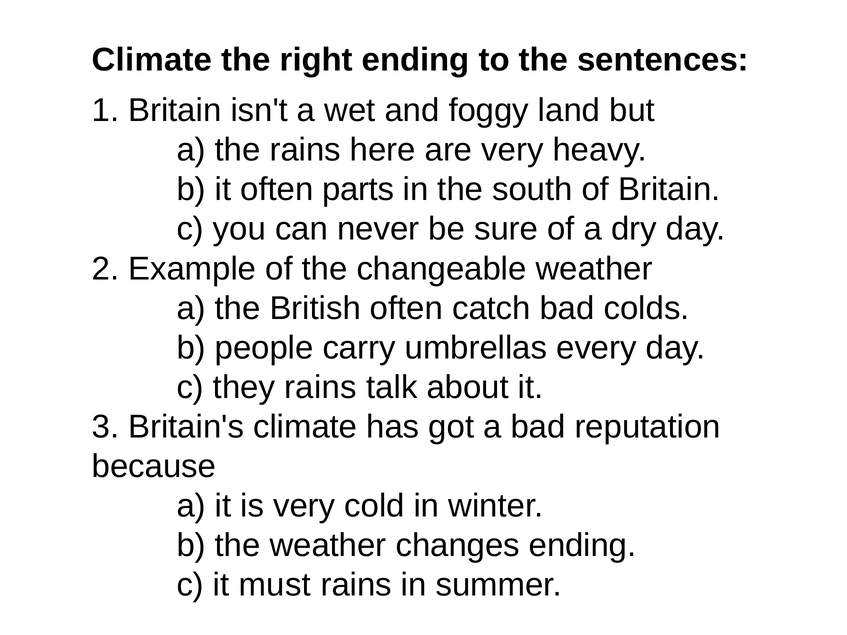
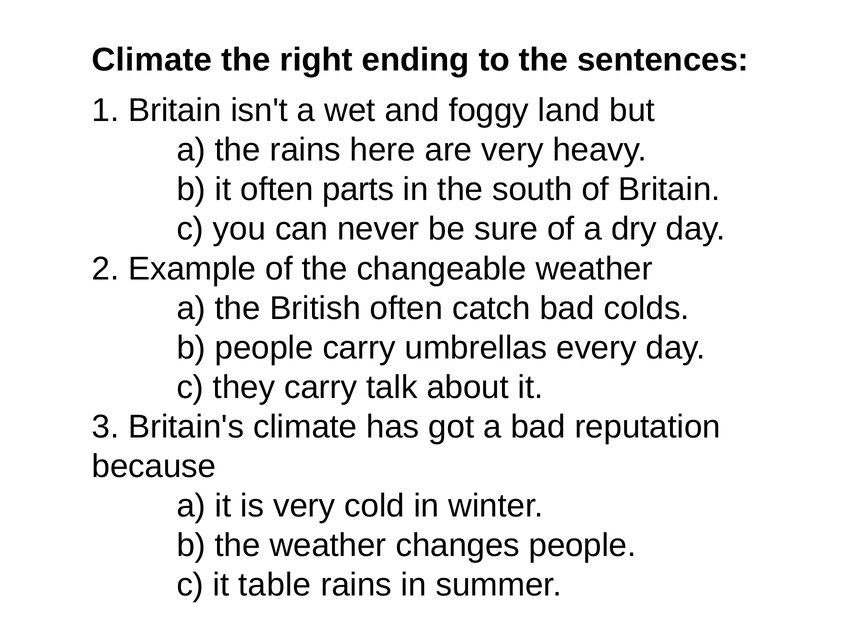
they rains: rains -> carry
changes ending: ending -> people
must: must -> table
